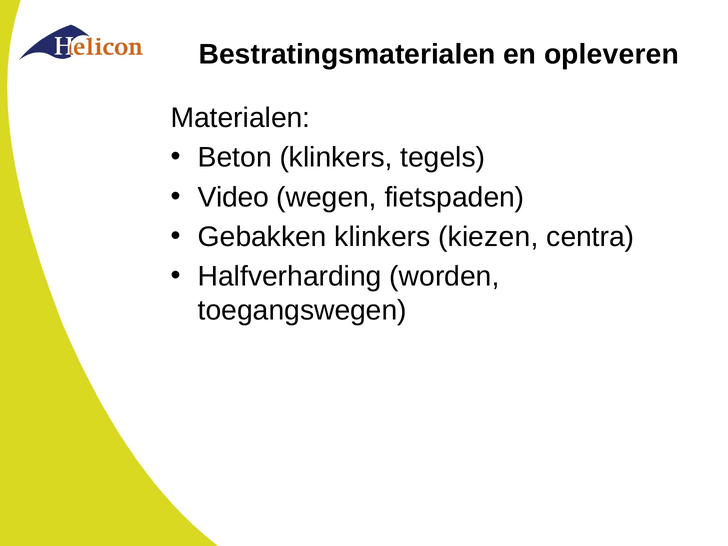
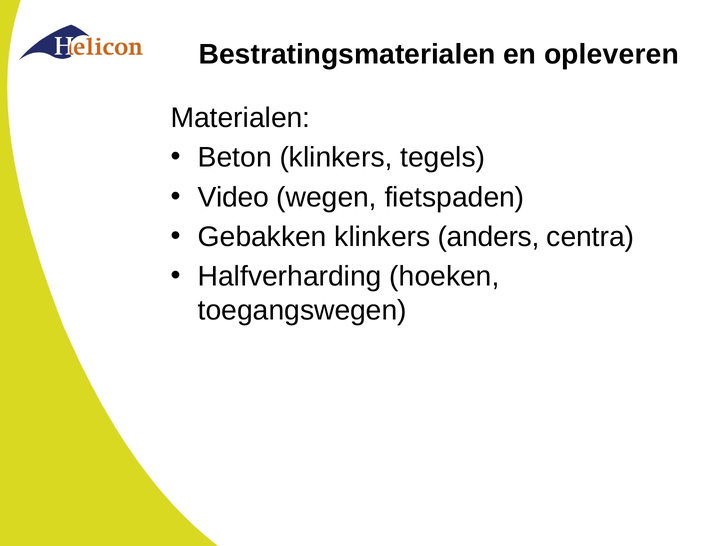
kiezen: kiezen -> anders
worden: worden -> hoeken
